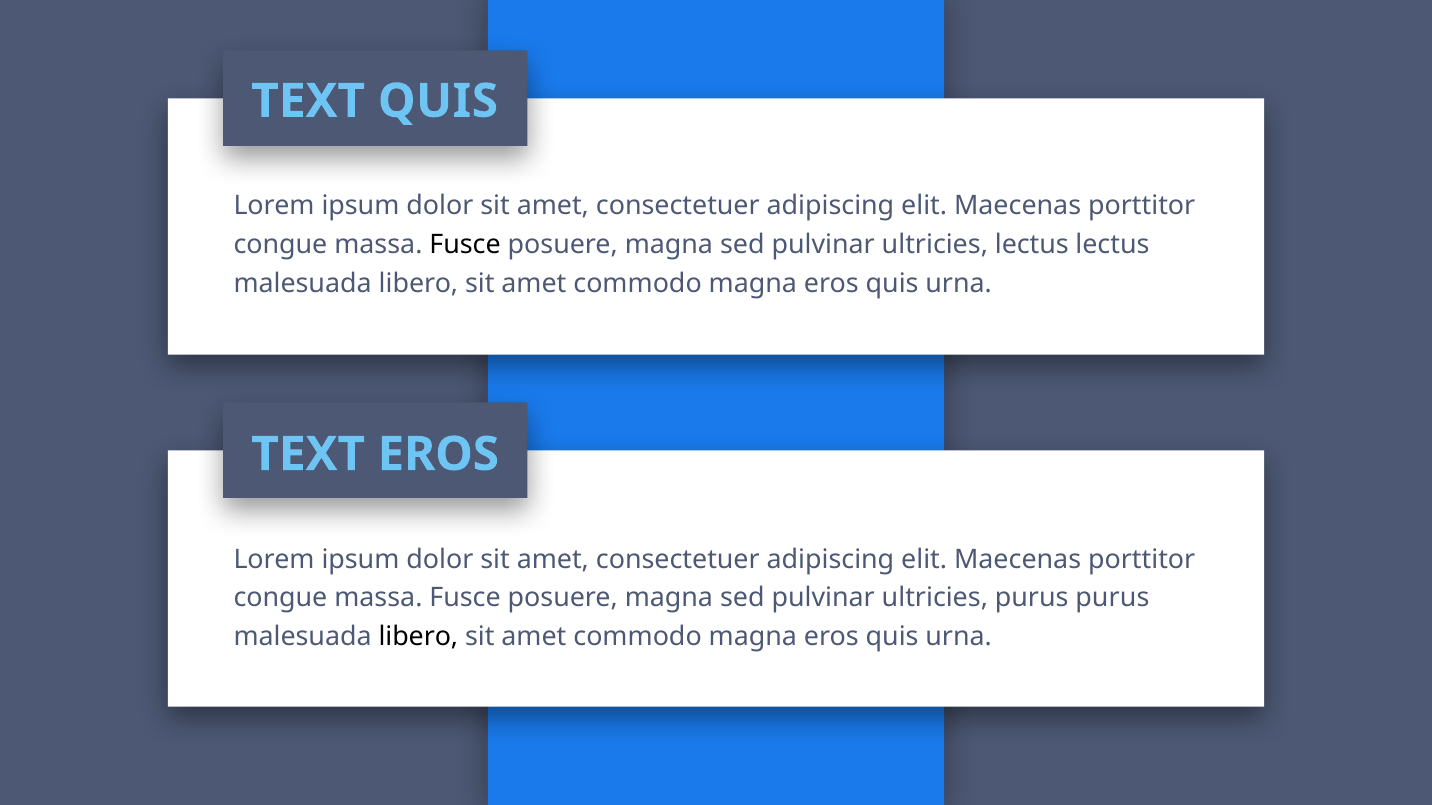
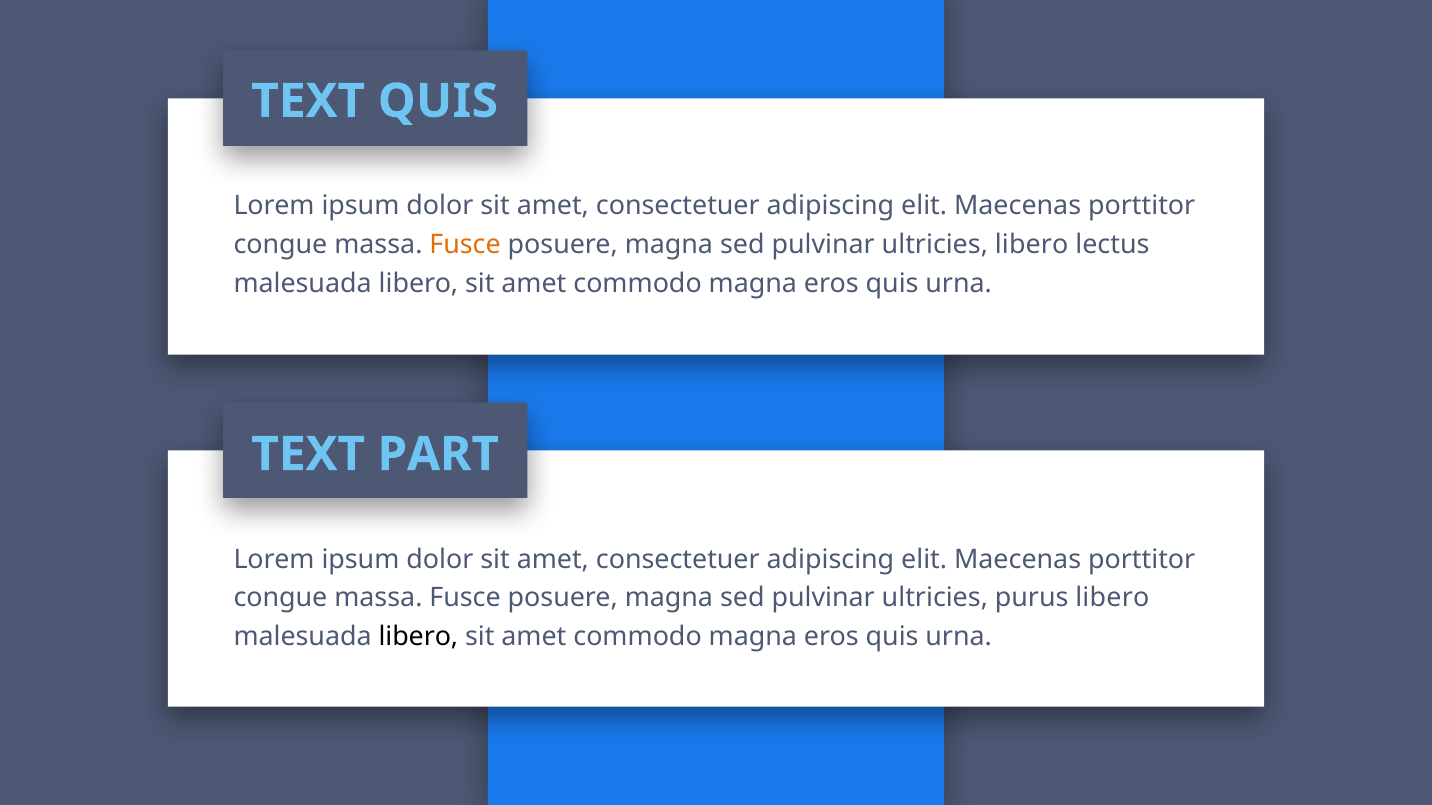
Fusce at (465, 245) colour: black -> orange
ultricies lectus: lectus -> libero
TEXT EROS: EROS -> PART
purus purus: purus -> libero
